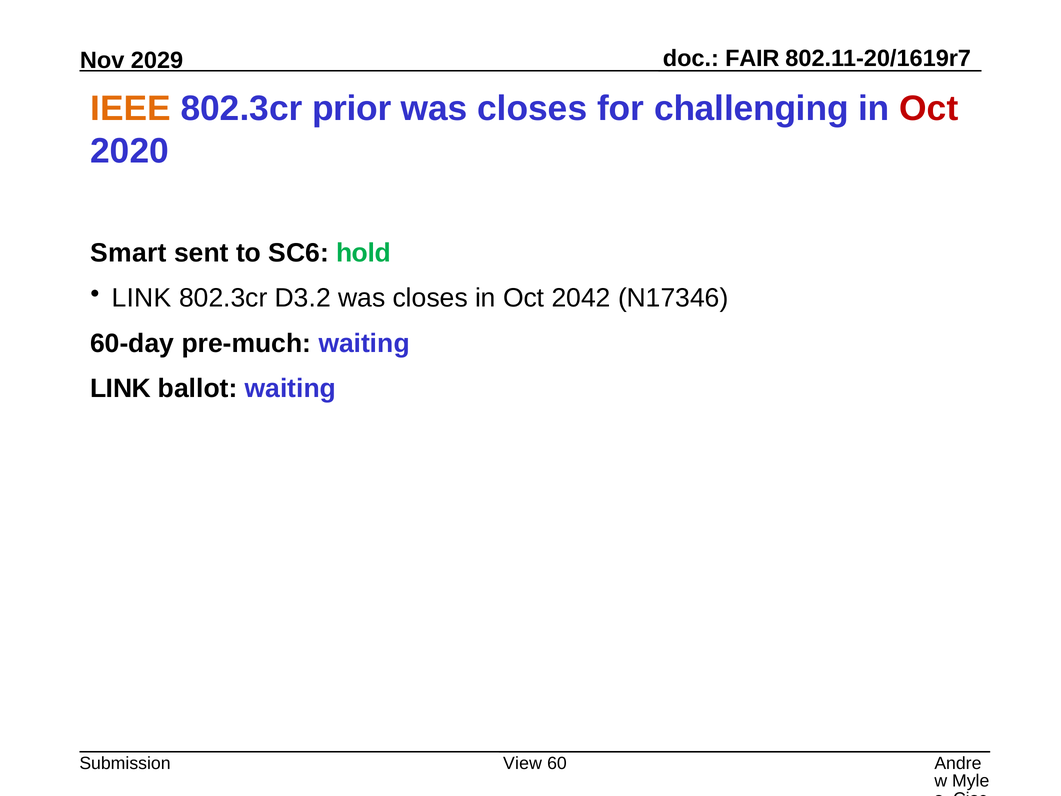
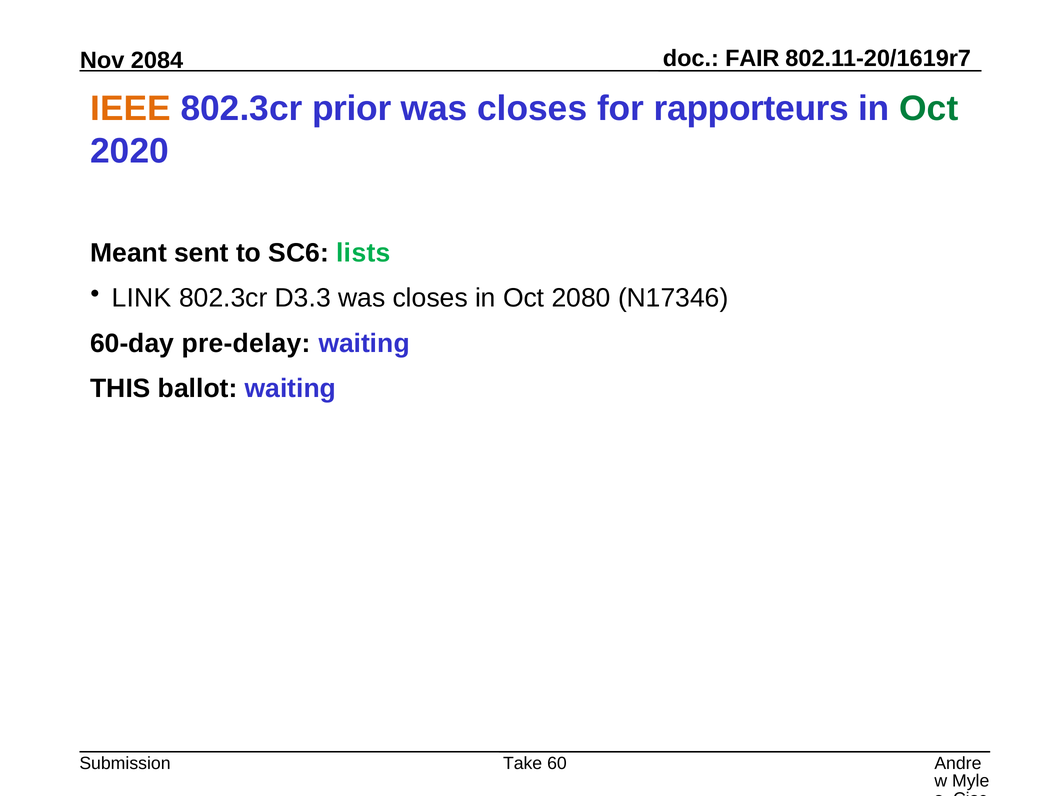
2029: 2029 -> 2084
challenging: challenging -> rapporteurs
Oct at (929, 109) colour: red -> green
Smart: Smart -> Meant
hold: hold -> lists
D3.2: D3.2 -> D3.3
2042: 2042 -> 2080
pre-much: pre-much -> pre-delay
LINK at (121, 388): LINK -> THIS
View: View -> Take
